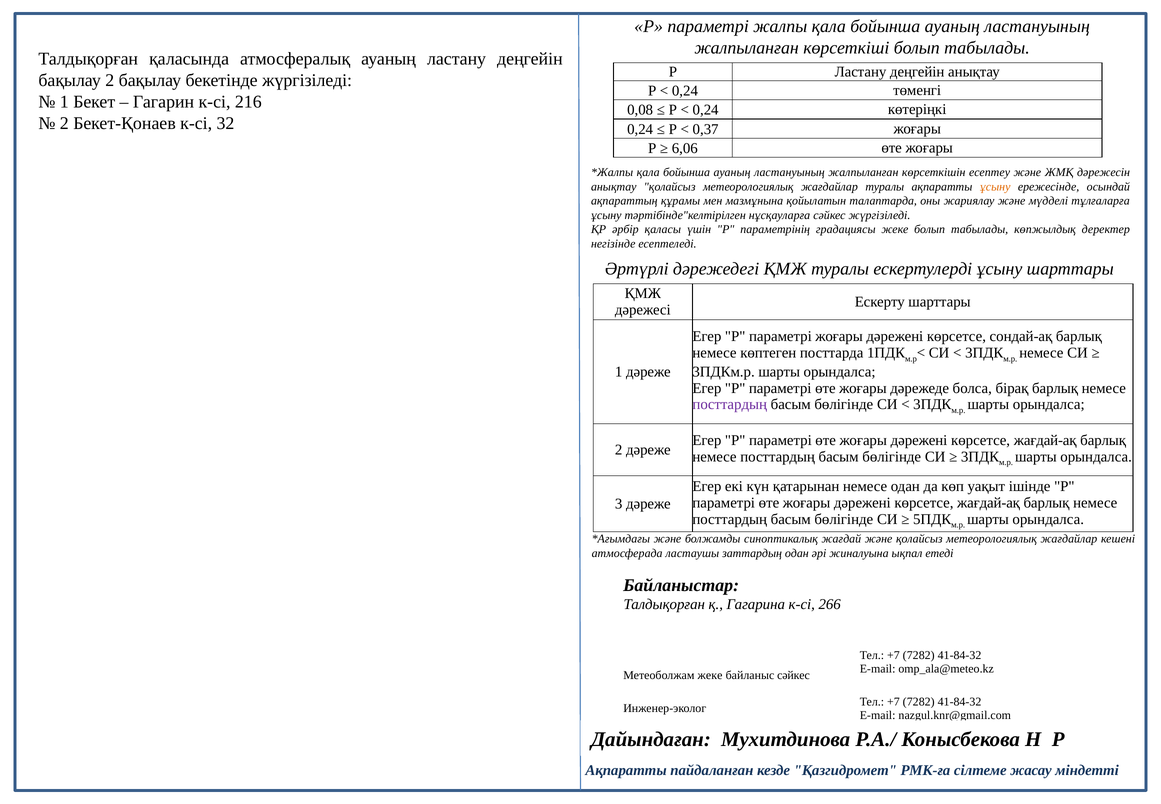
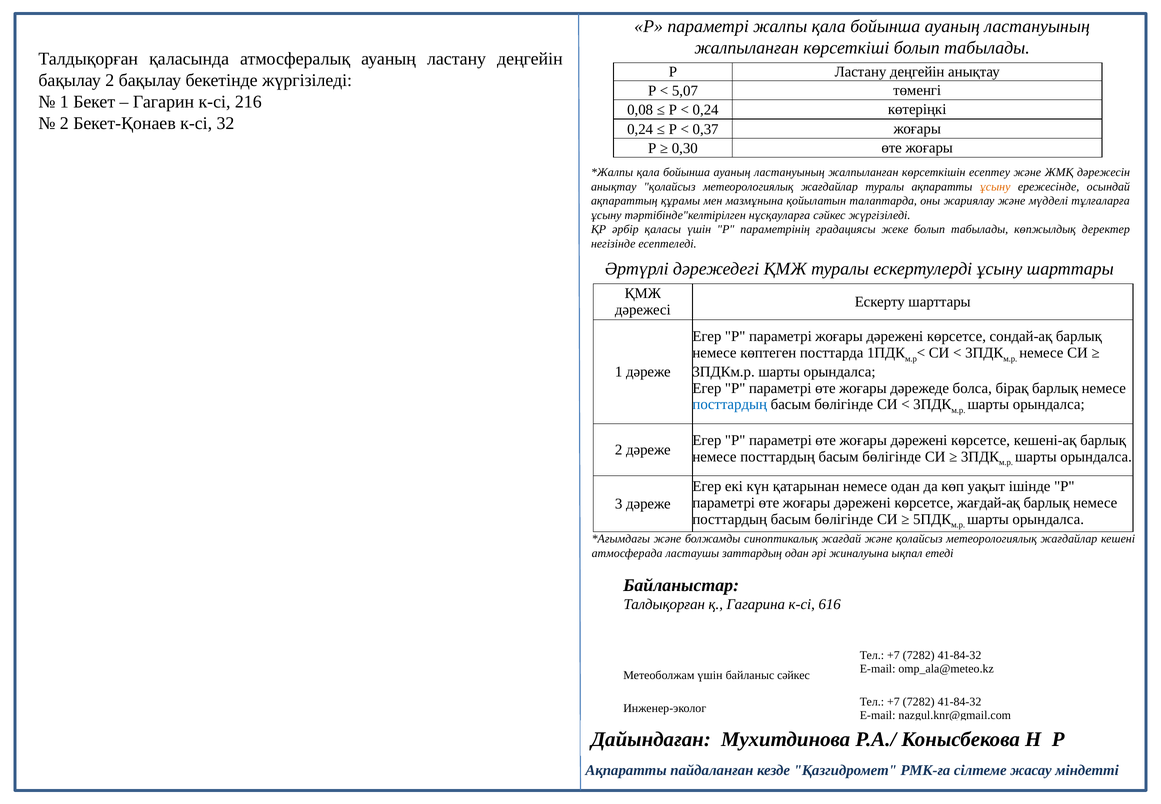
0,24 at (685, 91): 0,24 -> 5,07
6,06: 6,06 -> 0,30
посттардың at (730, 404) colour: purple -> blue
жағдай-ақ at (1045, 440): жағдай-ақ -> кешені-ақ
266: 266 -> 616
Метеоболжам жеке: жеке -> үшін
